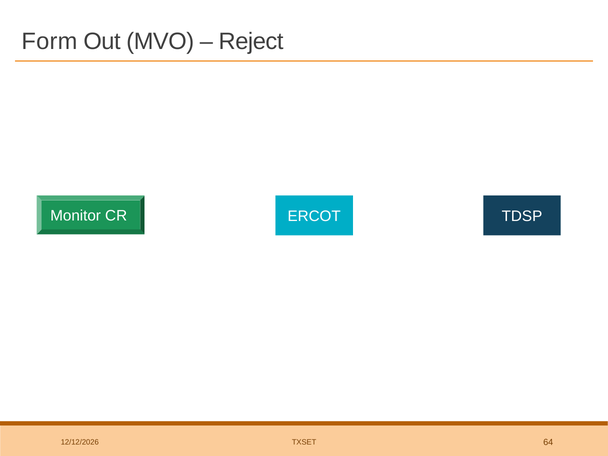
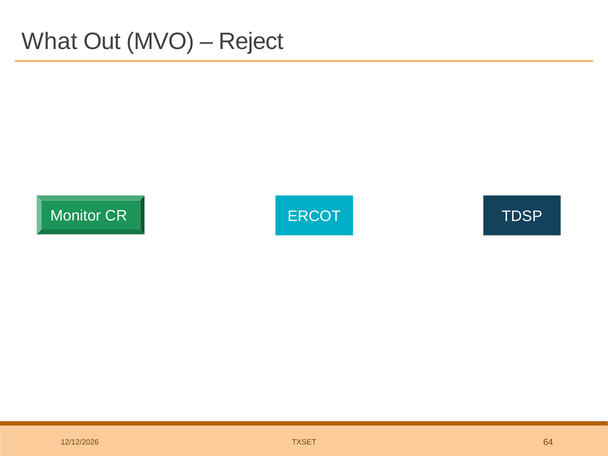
Form: Form -> What
